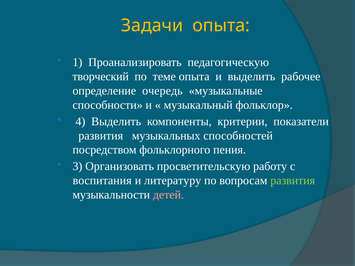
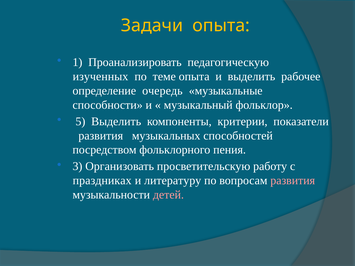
творческий: творческий -> изученных
4: 4 -> 5
воспитания: воспитания -> праздниках
развития at (293, 181) colour: light green -> pink
